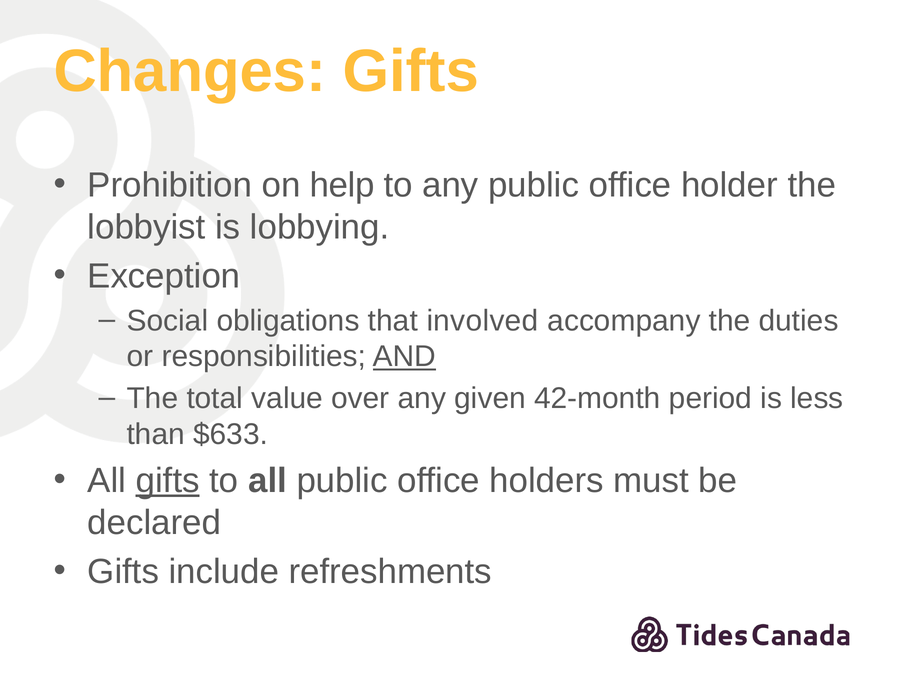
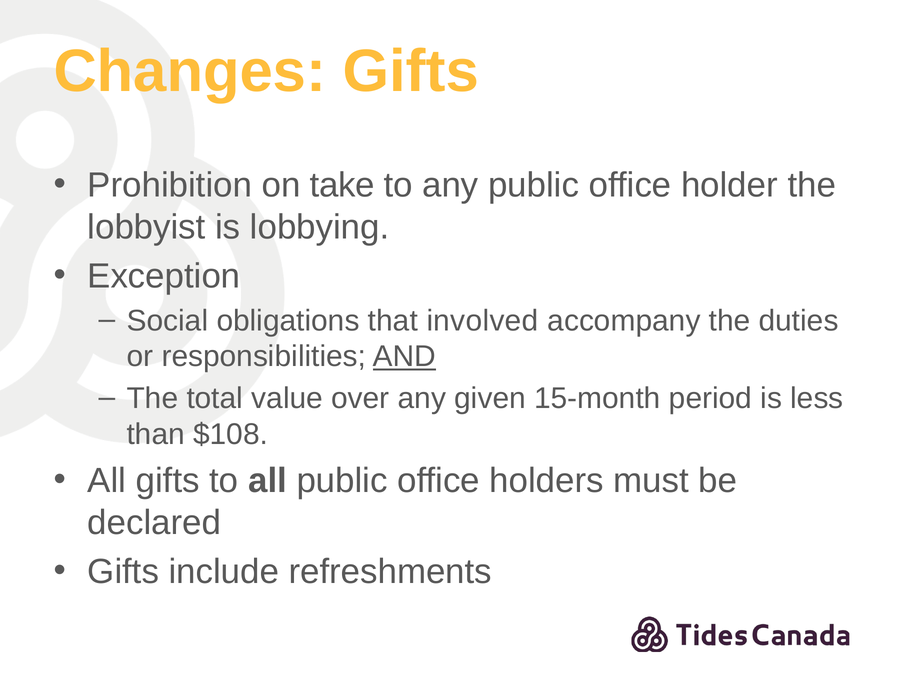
help: help -> take
42-month: 42-month -> 15-month
$633: $633 -> $108
gifts at (168, 480) underline: present -> none
